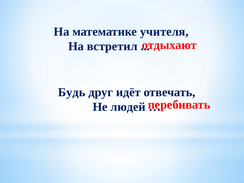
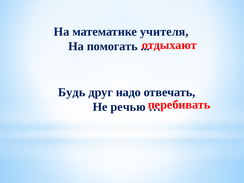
встретил: встретил -> помогать
идёт: идёт -> надо
людей: людей -> речью
